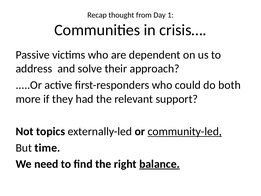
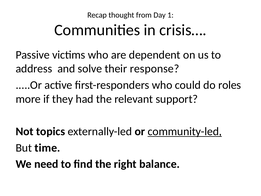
approach: approach -> response
both: both -> roles
balance underline: present -> none
